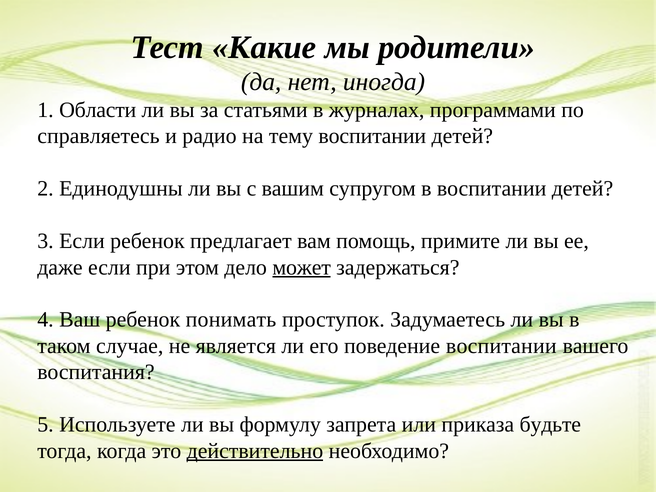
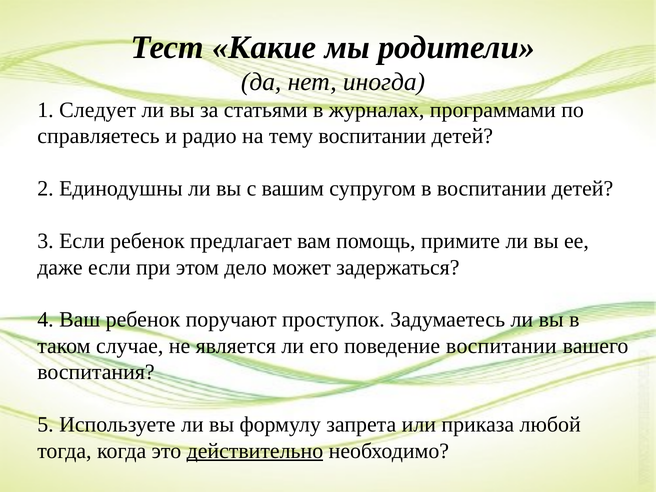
Области: Области -> Следует
может underline: present -> none
понимать: понимать -> поручают
будьте: будьте -> любой
